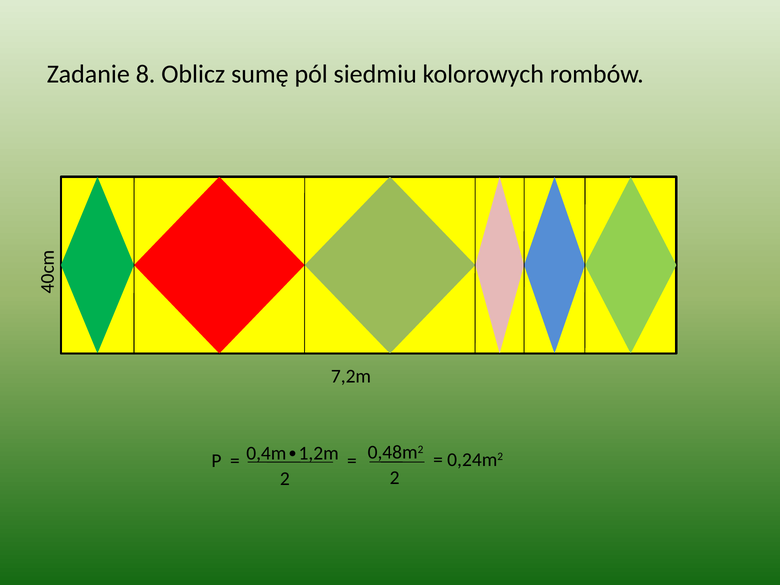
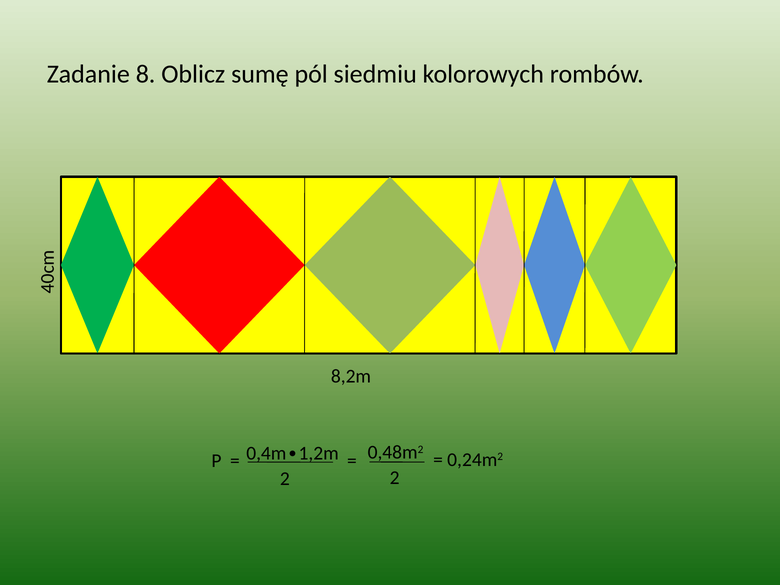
7,2m: 7,2m -> 8,2m
